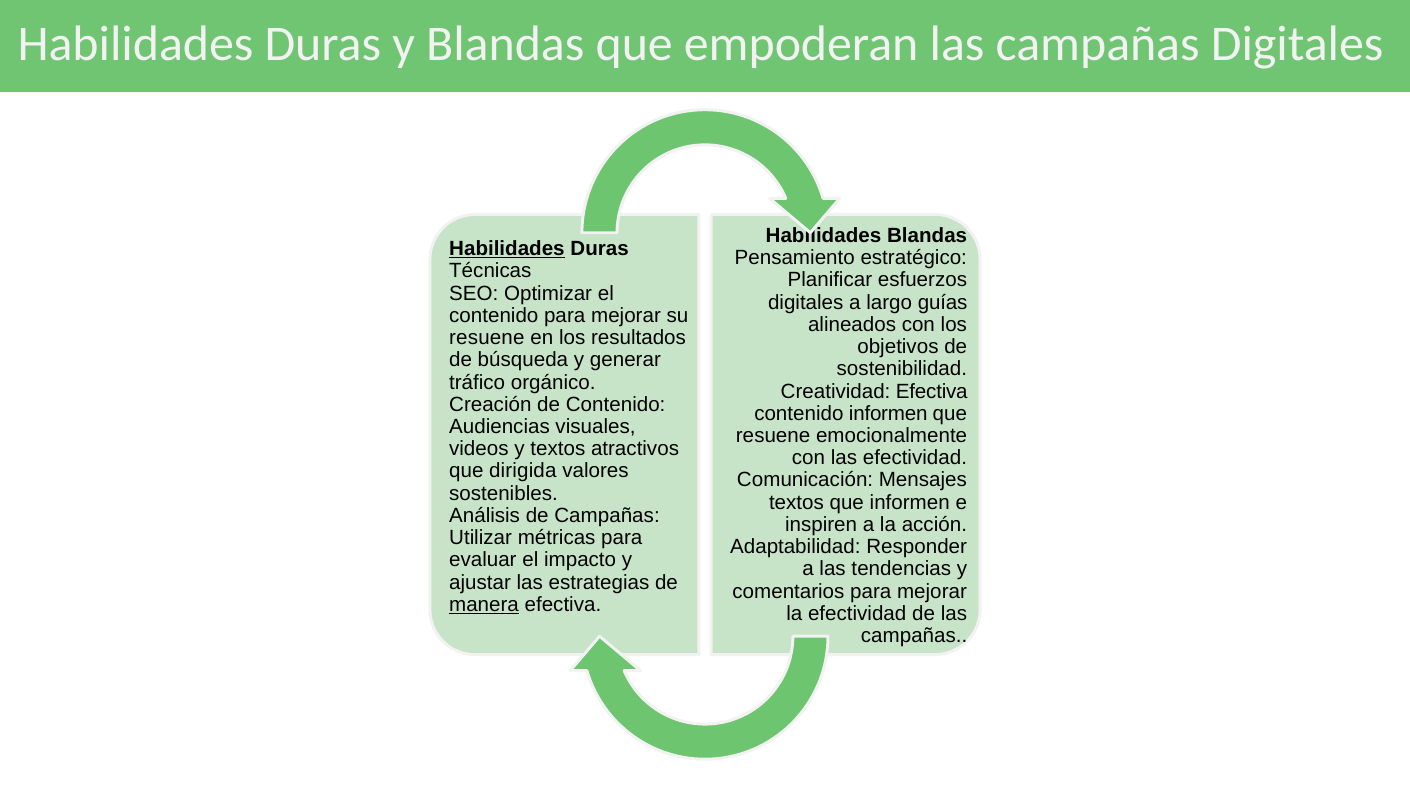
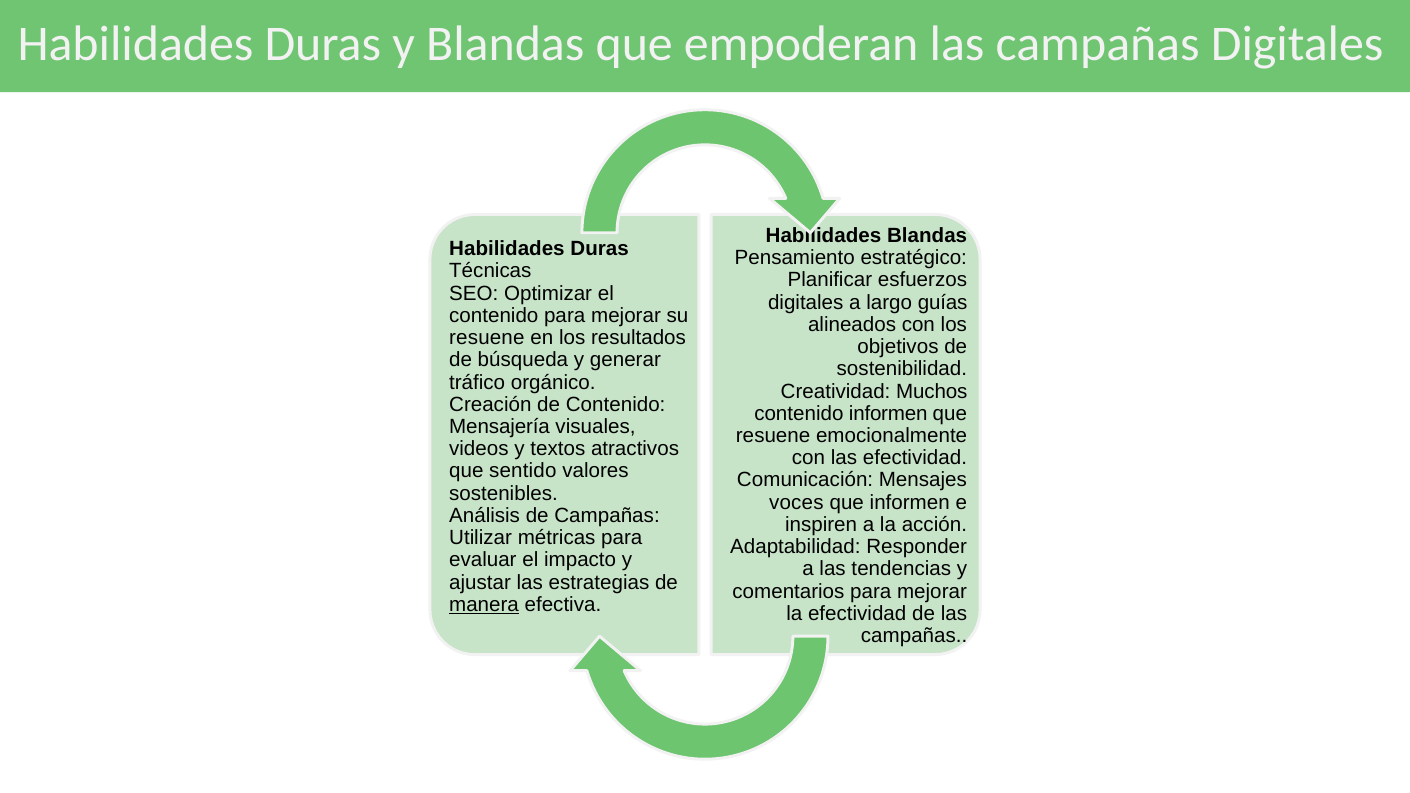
Habilidades at (507, 249) underline: present -> none
Creatividad Efectiva: Efectiva -> Muchos
Audiencias: Audiencias -> Mensajería
dirigida: dirigida -> sentido
textos at (796, 503): textos -> voces
